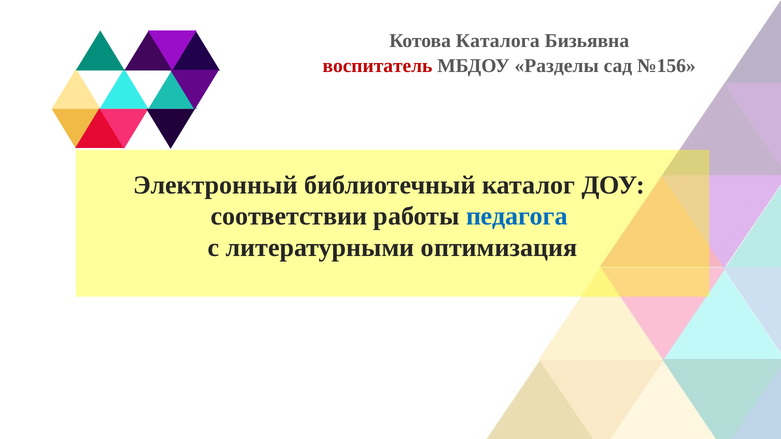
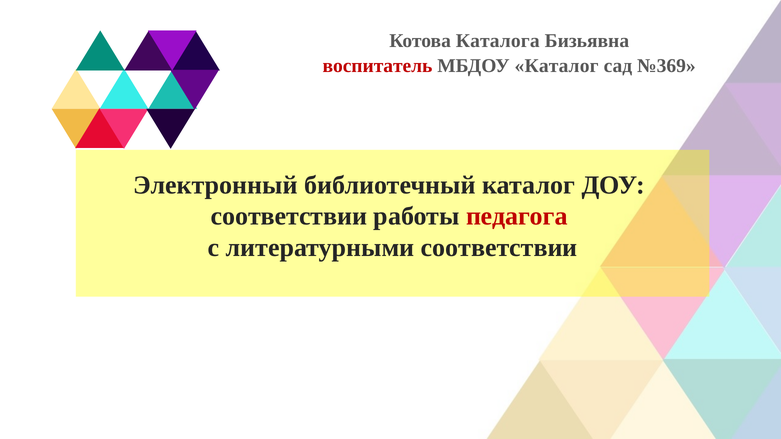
МБДОУ Разделы: Разделы -> Каталог
№156: №156 -> №369
педагога colour: blue -> red
литературными оптимизация: оптимизация -> соответствии
